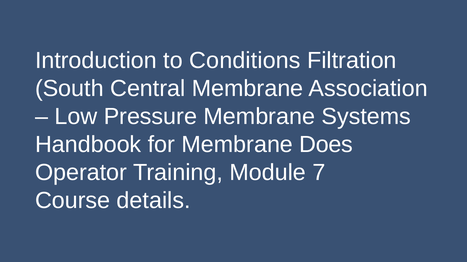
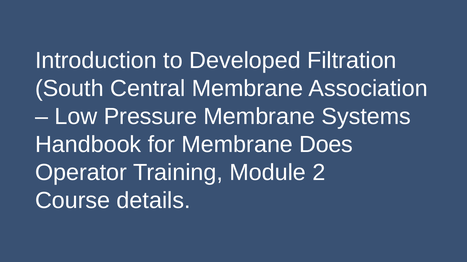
Conditions: Conditions -> Developed
7: 7 -> 2
